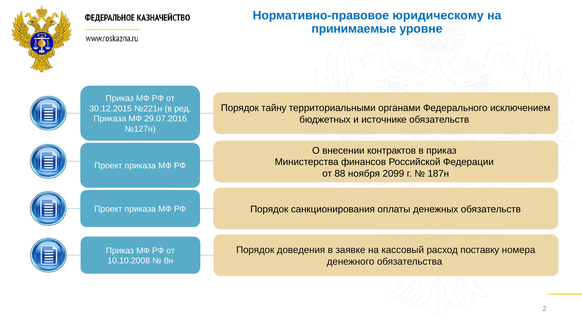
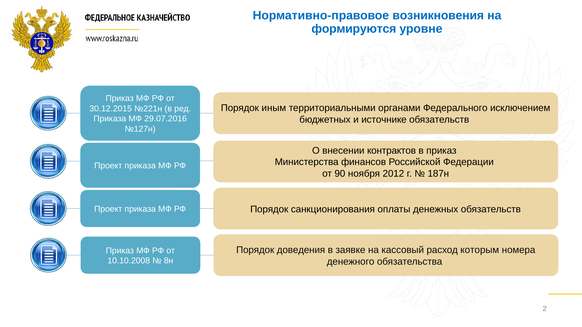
юридическому: юридическому -> возникновения
принимаемые: принимаемые -> формируются
тайну: тайну -> иным
88: 88 -> 90
2099: 2099 -> 2012
поставку: поставку -> которым
